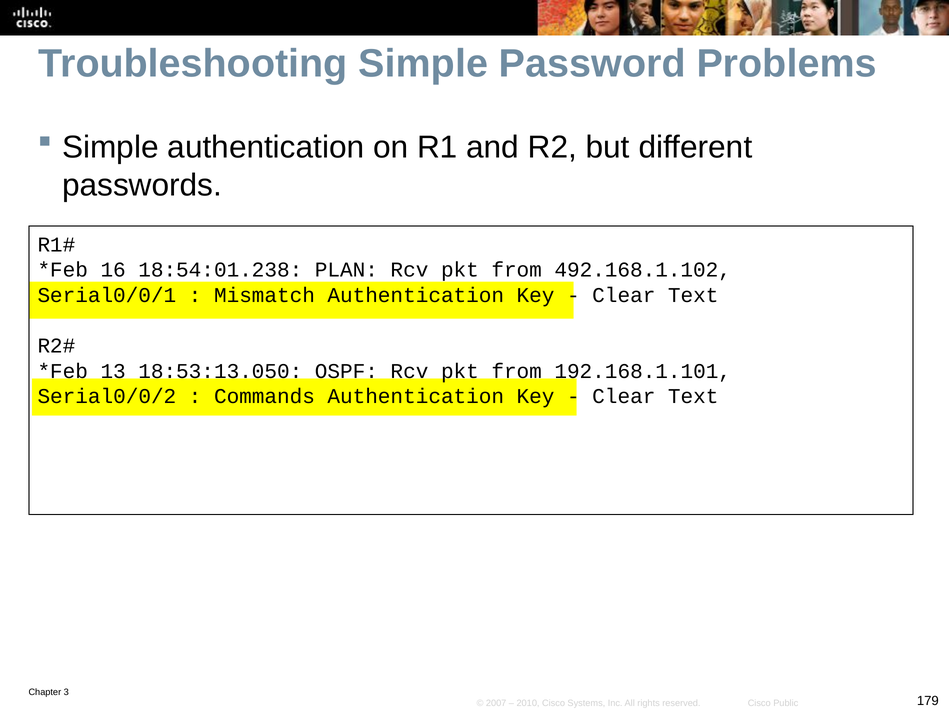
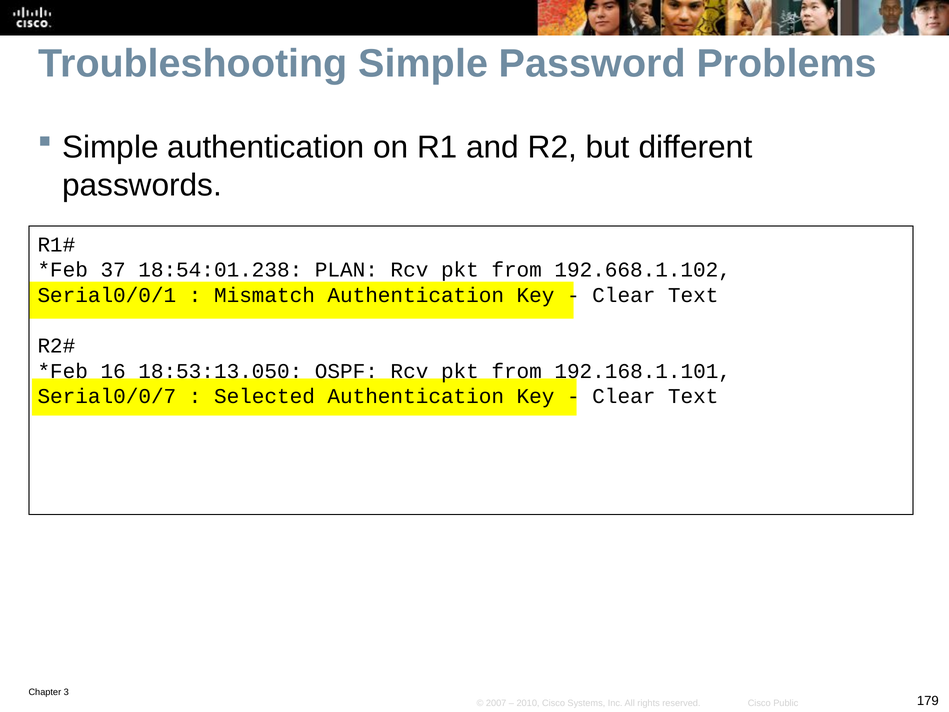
16: 16 -> 37
492.168.1.102: 492.168.1.102 -> 192.668.1.102
13: 13 -> 16
Serial0/0/2: Serial0/0/2 -> Serial0/0/7
Commands: Commands -> Selected
